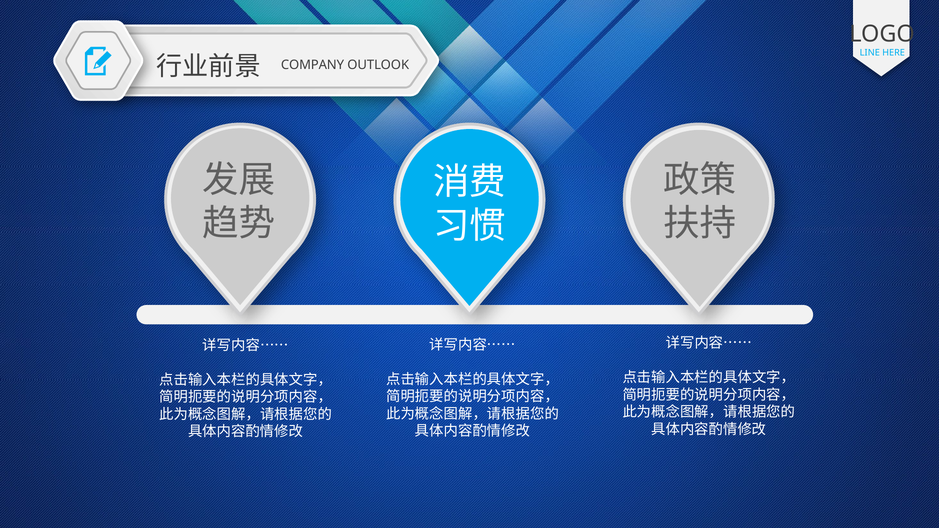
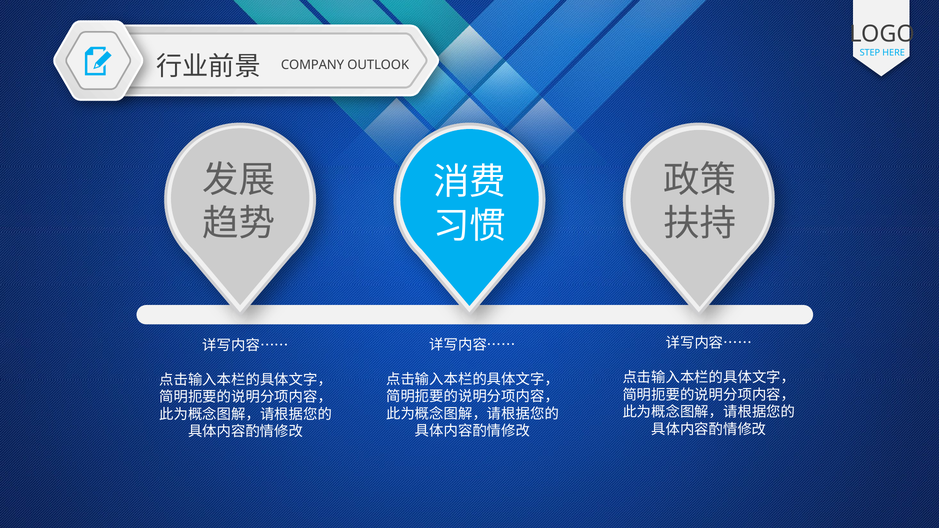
LINE: LINE -> STEP
